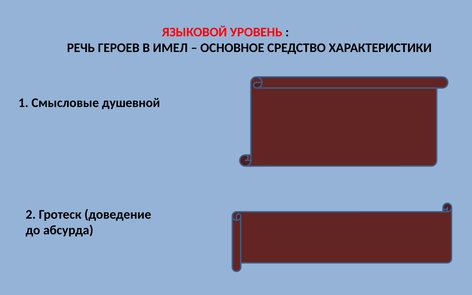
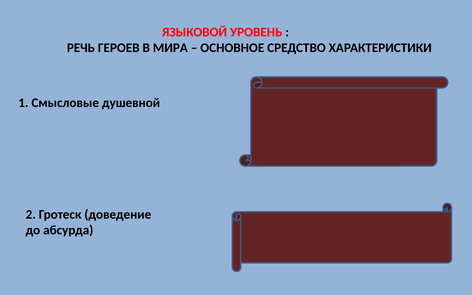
ИМЕЛ: ИМЕЛ -> МИРА
